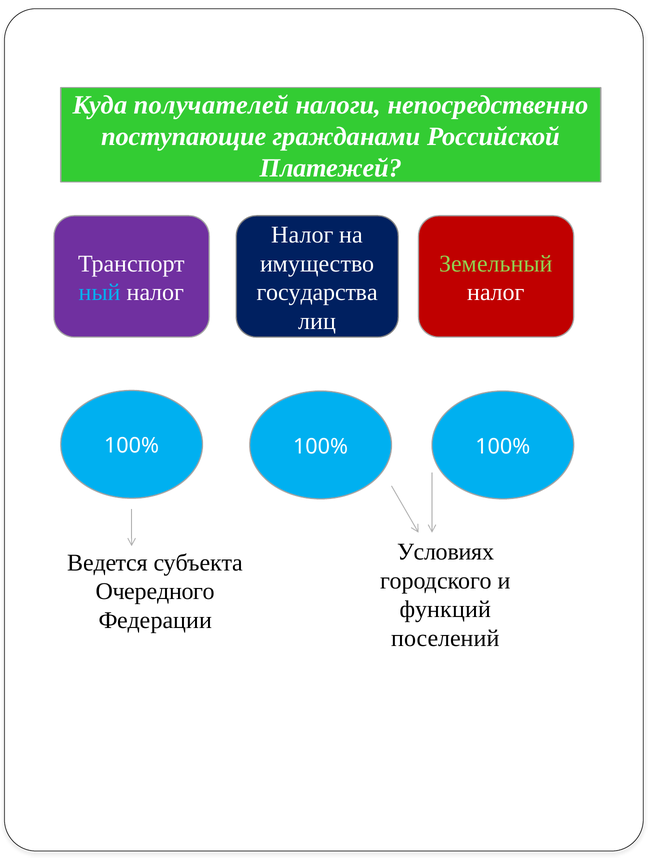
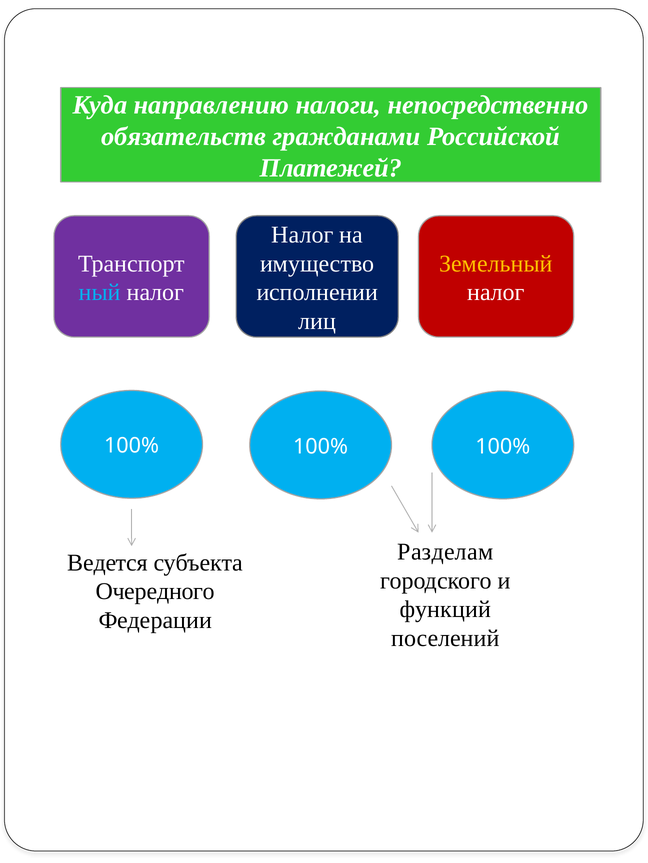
получателей: получателей -> направлению
поступающие: поступающие -> обязательств
Земельный colour: light green -> yellow
государства: государства -> исполнении
Условиях: Условиях -> Разделам
